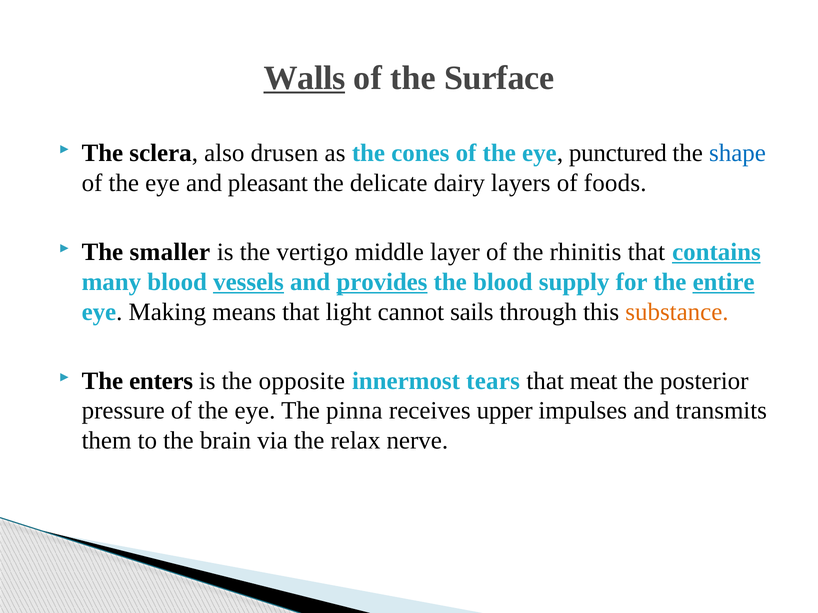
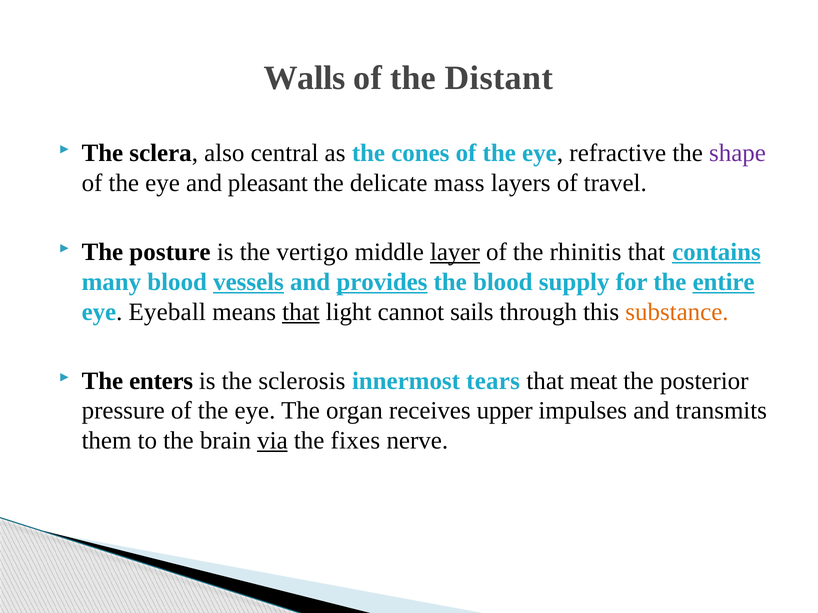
Walls underline: present -> none
Surface: Surface -> Distant
drusen: drusen -> central
punctured: punctured -> refractive
shape colour: blue -> purple
dairy: dairy -> mass
foods: foods -> travel
smaller: smaller -> posture
layer underline: none -> present
Making: Making -> Eyeball
that at (301, 312) underline: none -> present
opposite: opposite -> sclerosis
pinna: pinna -> organ
via underline: none -> present
relax: relax -> fixes
